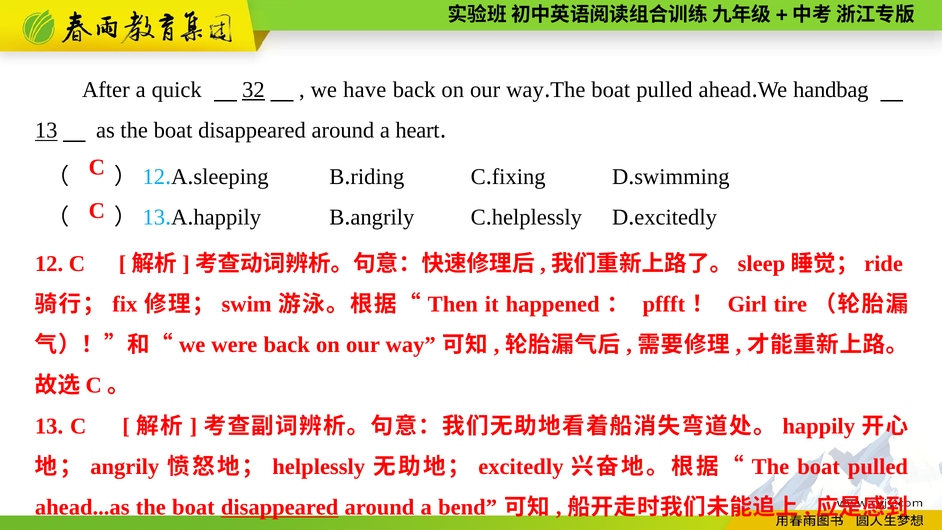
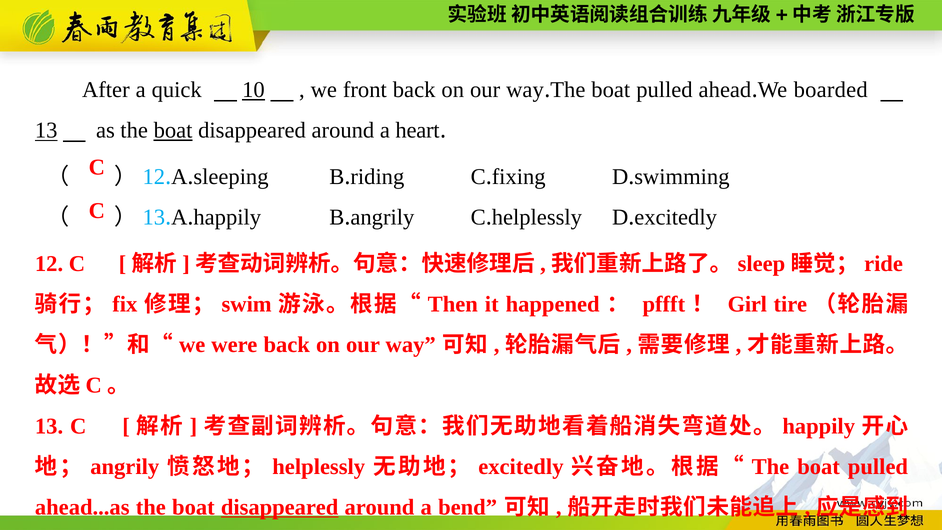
32: 32 -> 10
have: have -> front
handbag: handbag -> boarded
boat at (173, 130) underline: none -> present
